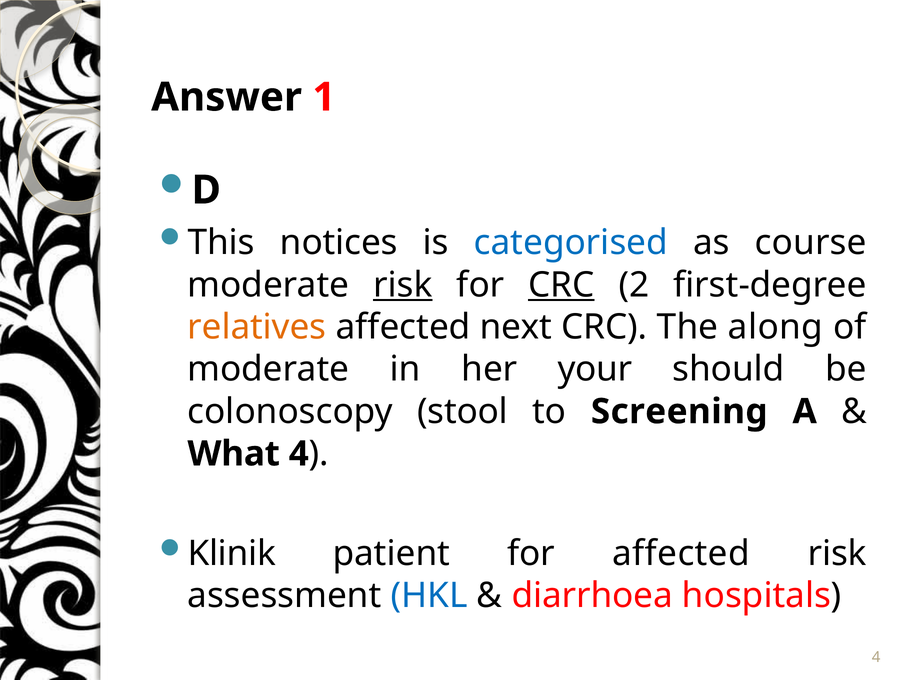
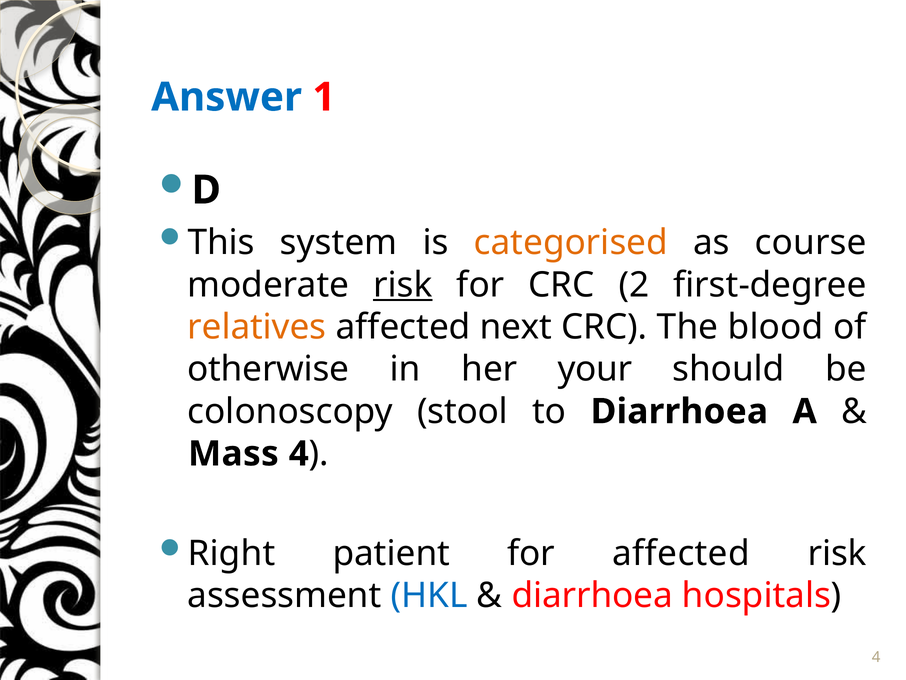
Answer colour: black -> blue
notices: notices -> system
categorised colour: blue -> orange
CRC at (561, 285) underline: present -> none
along: along -> blood
moderate at (268, 369): moderate -> otherwise
to Screening: Screening -> Diarrhoea
What: What -> Mass
Klinik: Klinik -> Right
